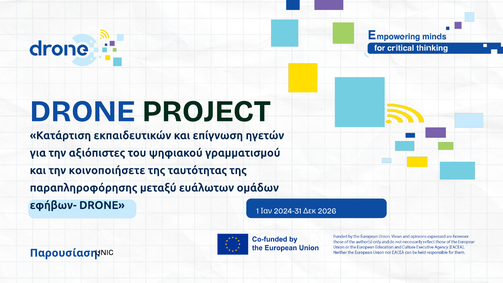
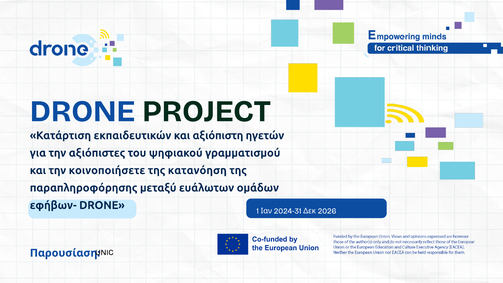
επίγνωση: επίγνωση -> αξιόπιστη
ταυτότητας: ταυτότητας -> κατανόηση
